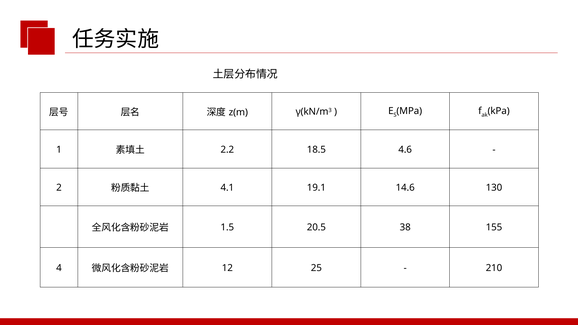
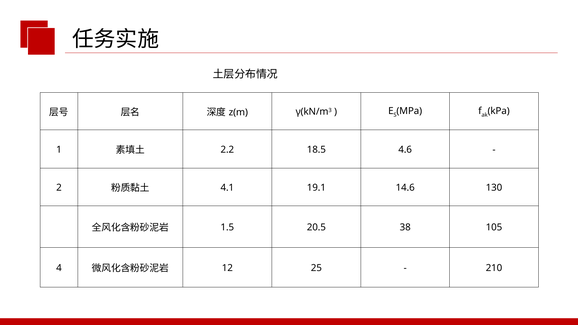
155: 155 -> 105
